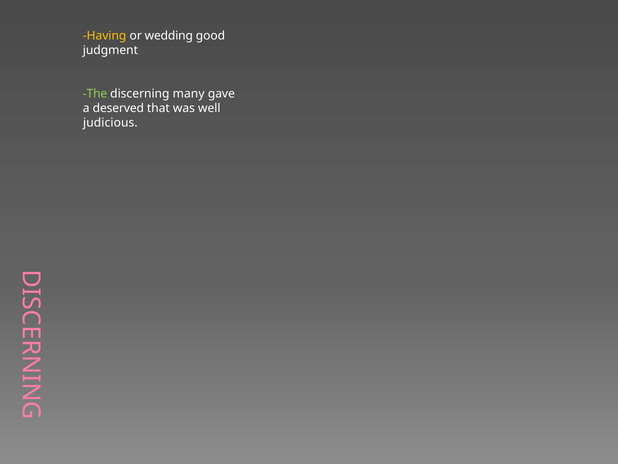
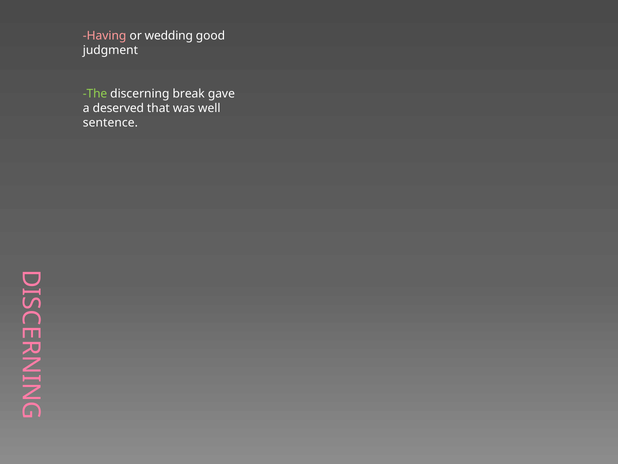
Having colour: yellow -> pink
many: many -> break
judicious: judicious -> sentence
